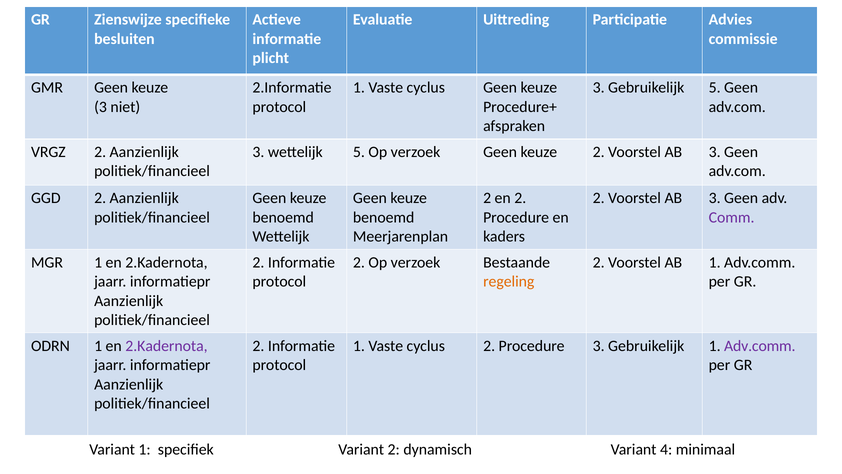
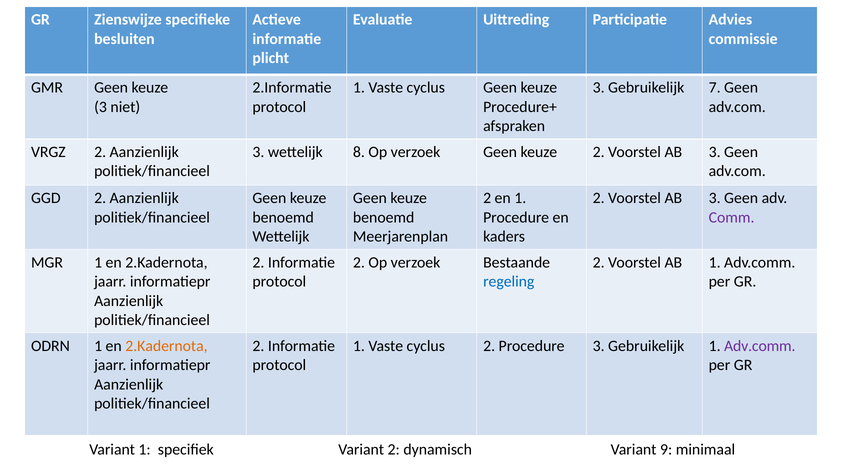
Gebruikelijk 5: 5 -> 7
wettelijk 5: 5 -> 8
en 2: 2 -> 1
regeling colour: orange -> blue
2.Kadernota at (166, 346) colour: purple -> orange
4: 4 -> 9
